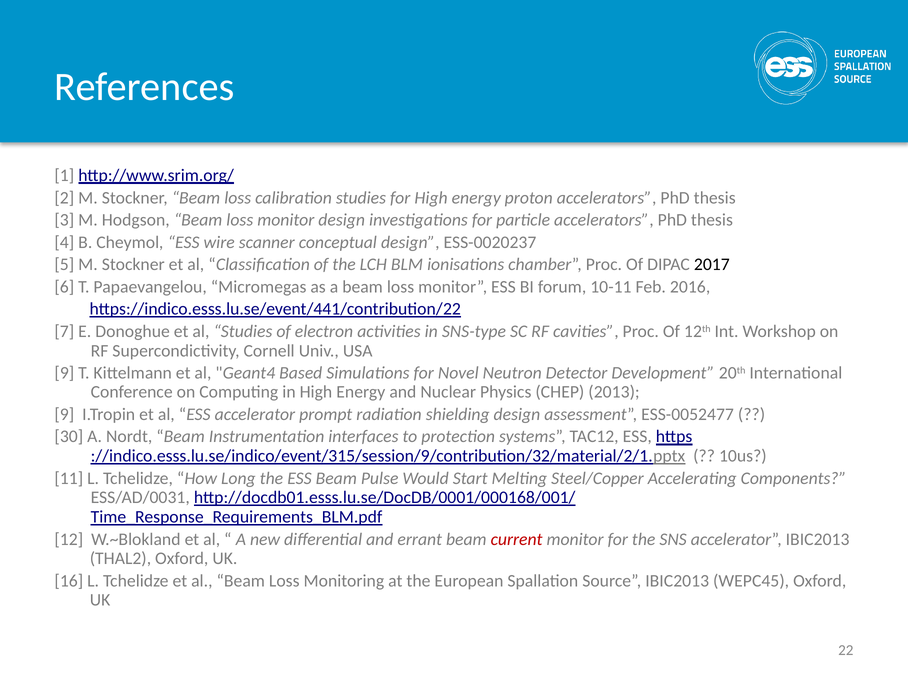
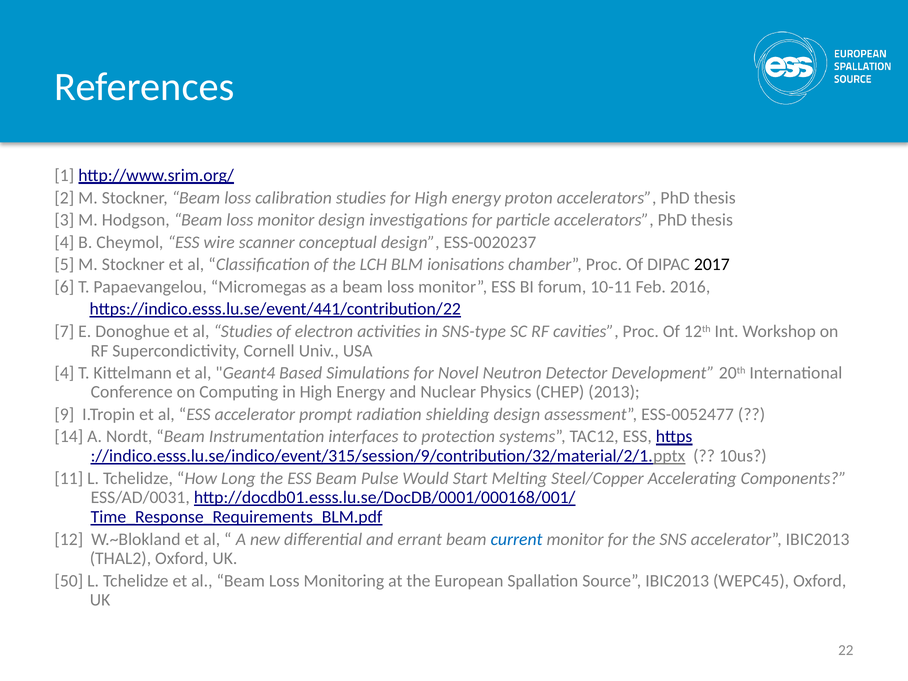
9 at (64, 373): 9 -> 4
30: 30 -> 14
current colour: red -> blue
16: 16 -> 50
